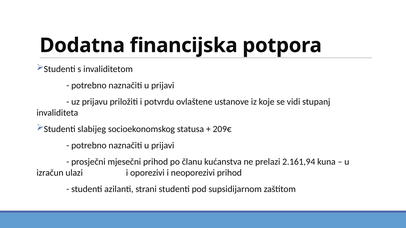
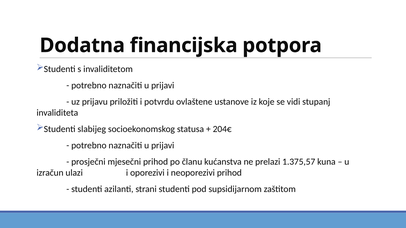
209€: 209€ -> 204€
2.161,94: 2.161,94 -> 1.375,57
